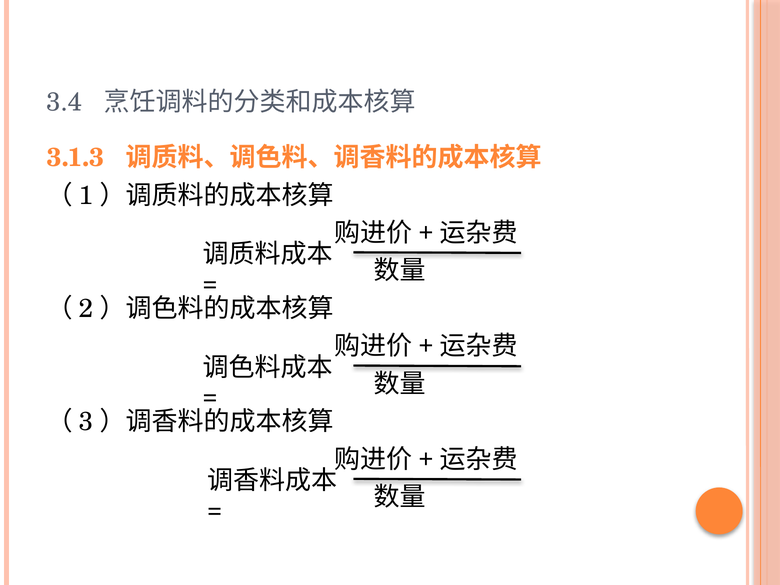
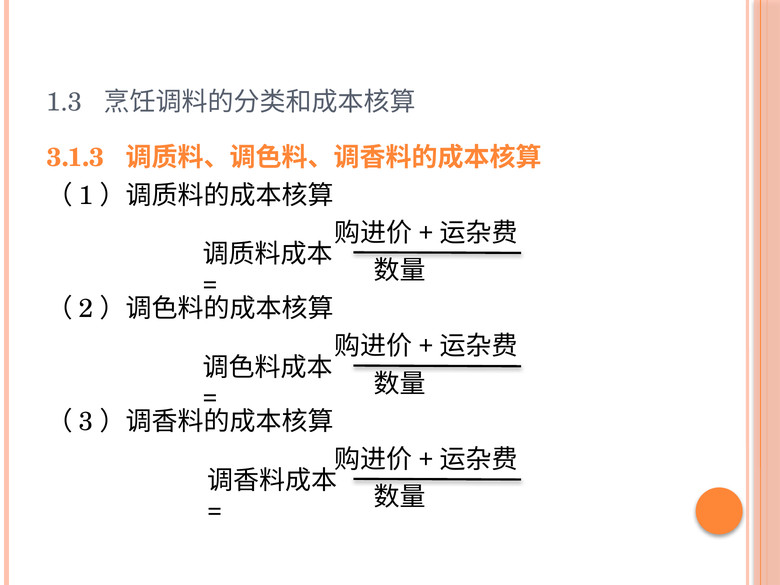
3.4: 3.4 -> 1.3
